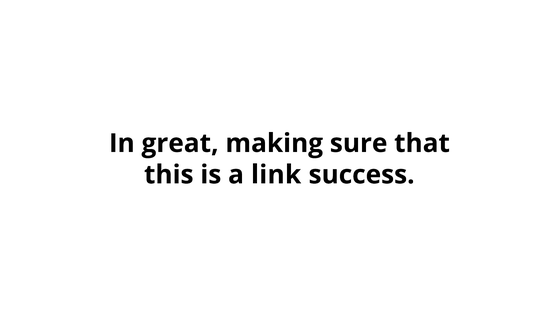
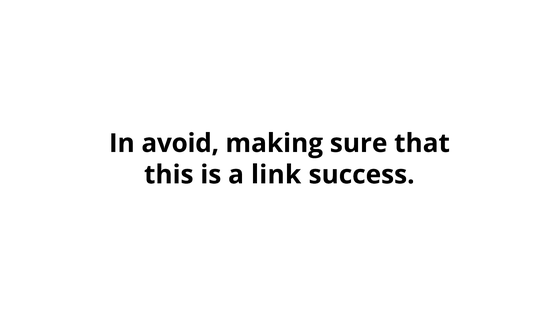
great: great -> avoid
